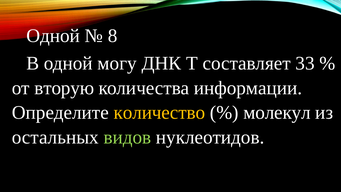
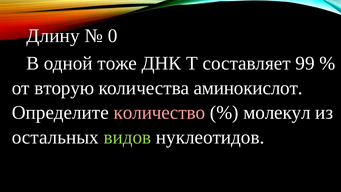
Одной at (53, 36): Одной -> Длину
8: 8 -> 0
могу: могу -> тоже
33: 33 -> 99
информации: информации -> аминокислот
количество colour: yellow -> pink
